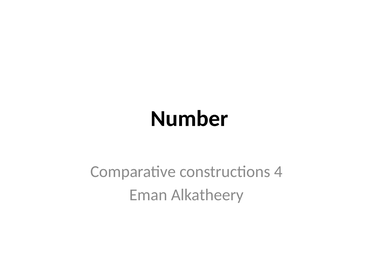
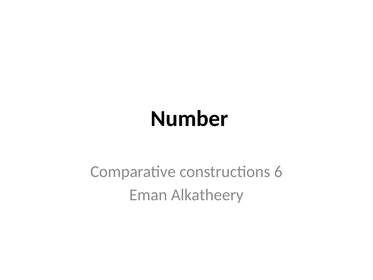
4: 4 -> 6
